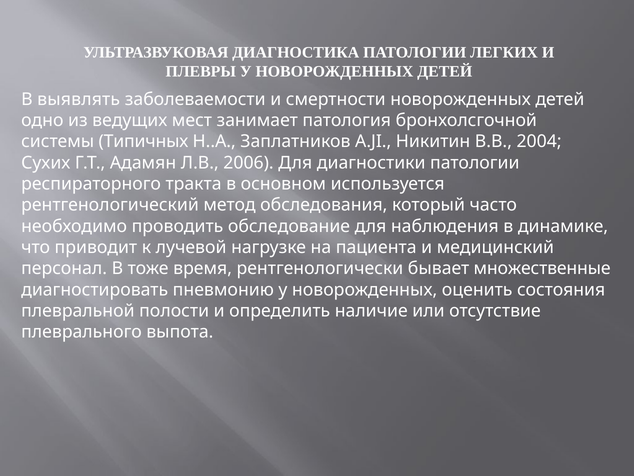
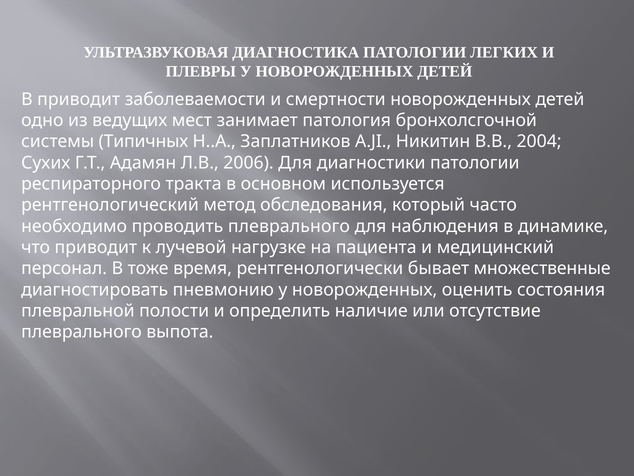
В выявлять: выявлять -> приводит
проводить обследование: обследование -> плеврального
